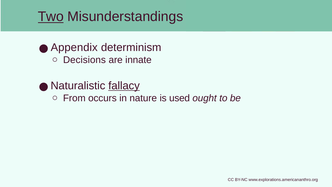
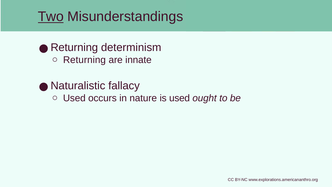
Appendix at (74, 47): Appendix -> Returning
Decisions at (84, 60): Decisions -> Returning
fallacy underline: present -> none
From at (74, 98): From -> Used
